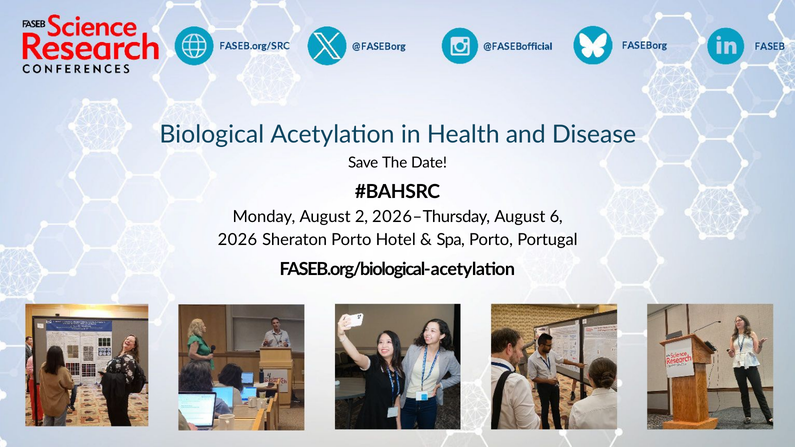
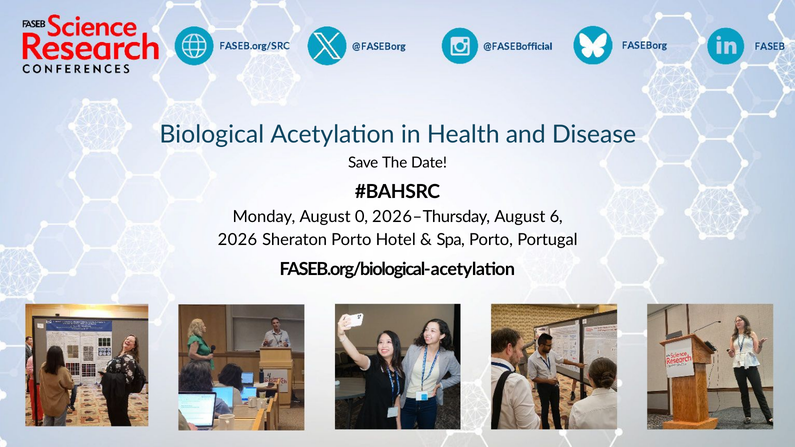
2: 2 -> 0
